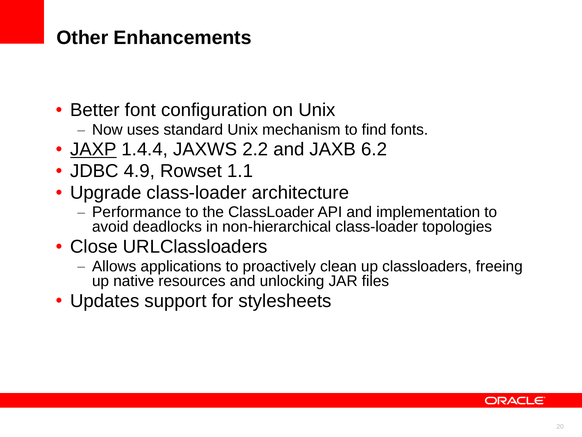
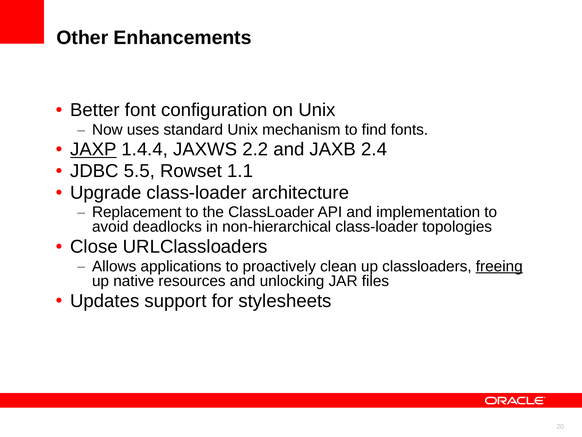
6.2: 6.2 -> 2.4
4.9: 4.9 -> 5.5
Performance: Performance -> Replacement
freeing underline: none -> present
